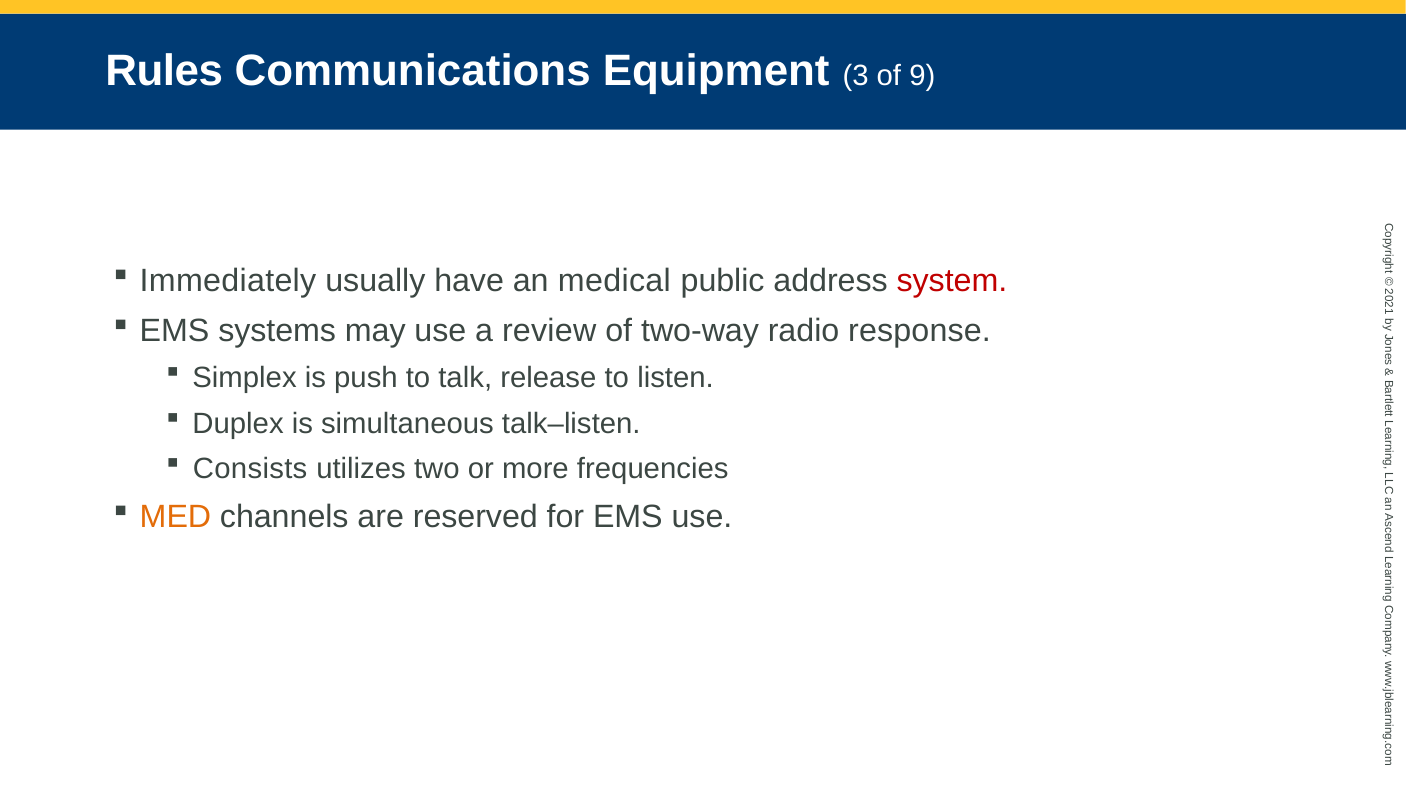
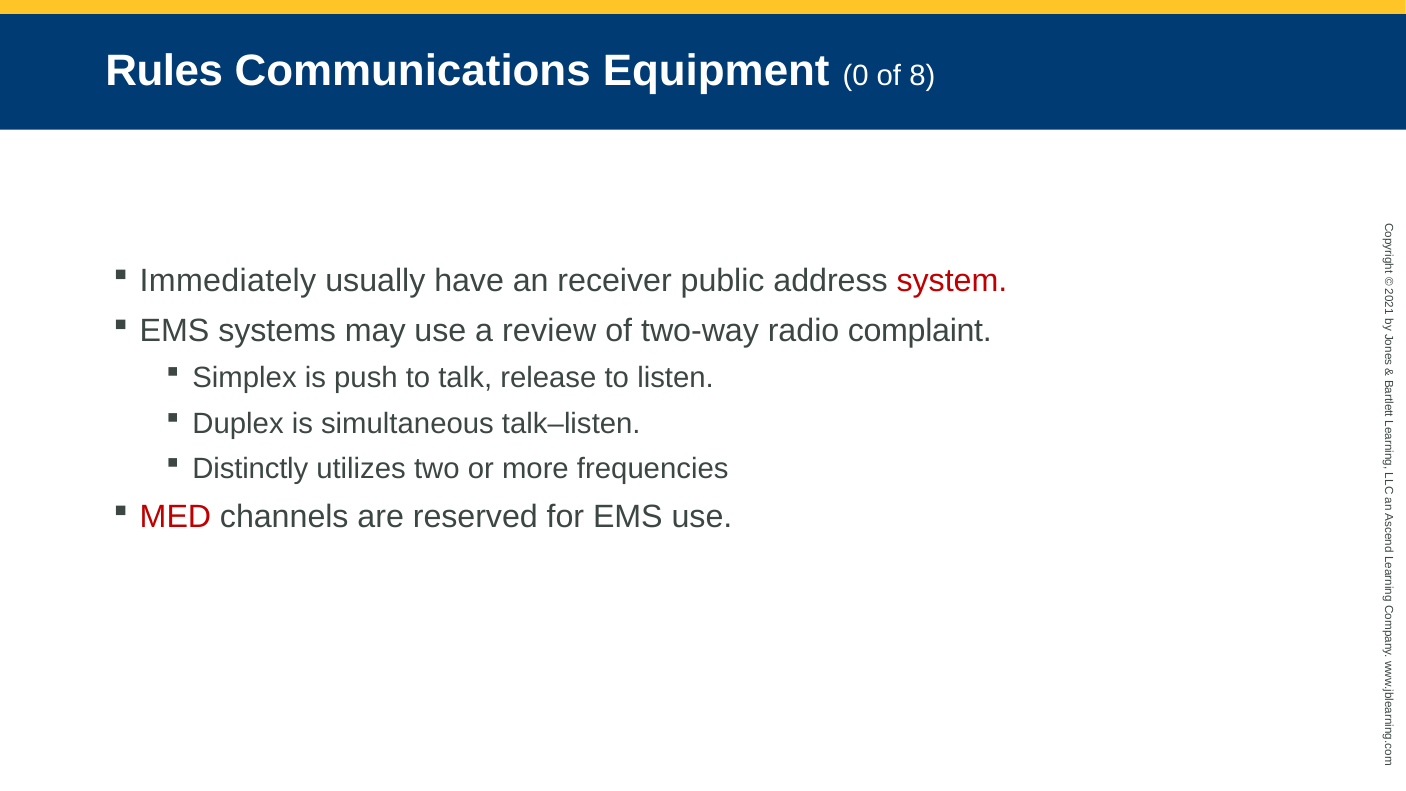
Equipment 3: 3 -> 0
9: 9 -> 8
medical: medical -> receiver
response: response -> complaint
Consists: Consists -> Distinctly
MED colour: orange -> red
